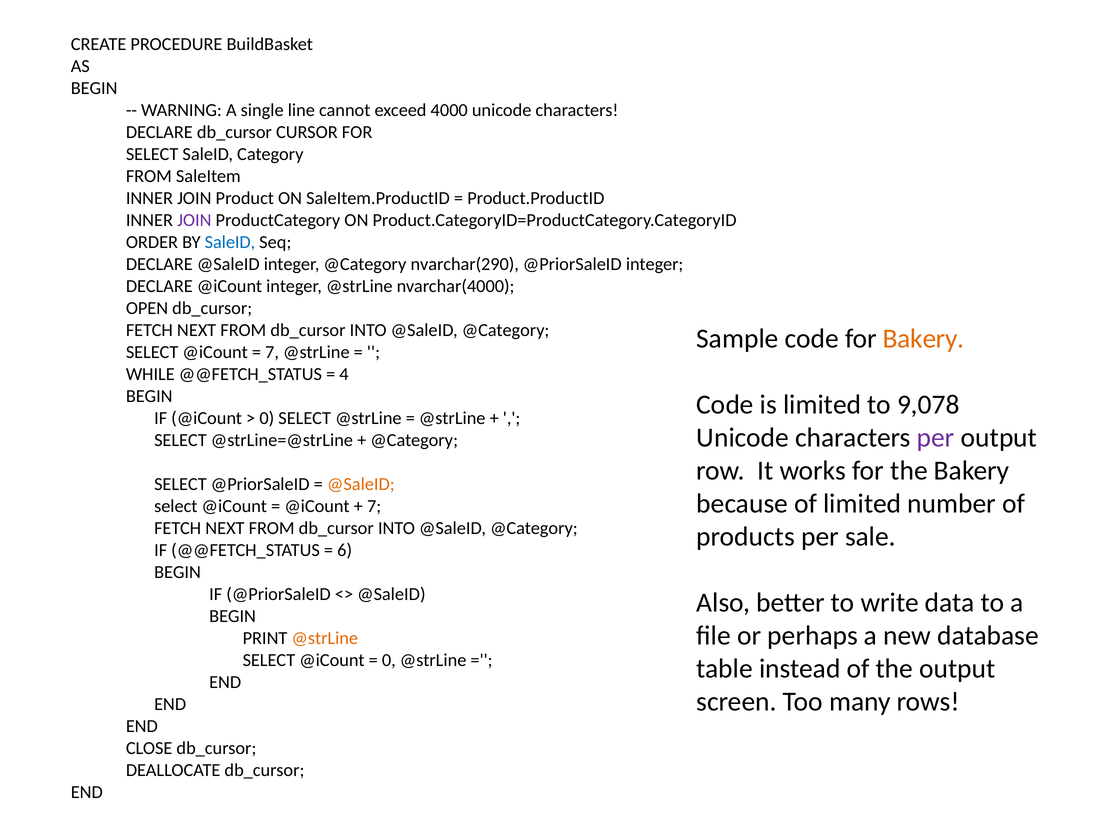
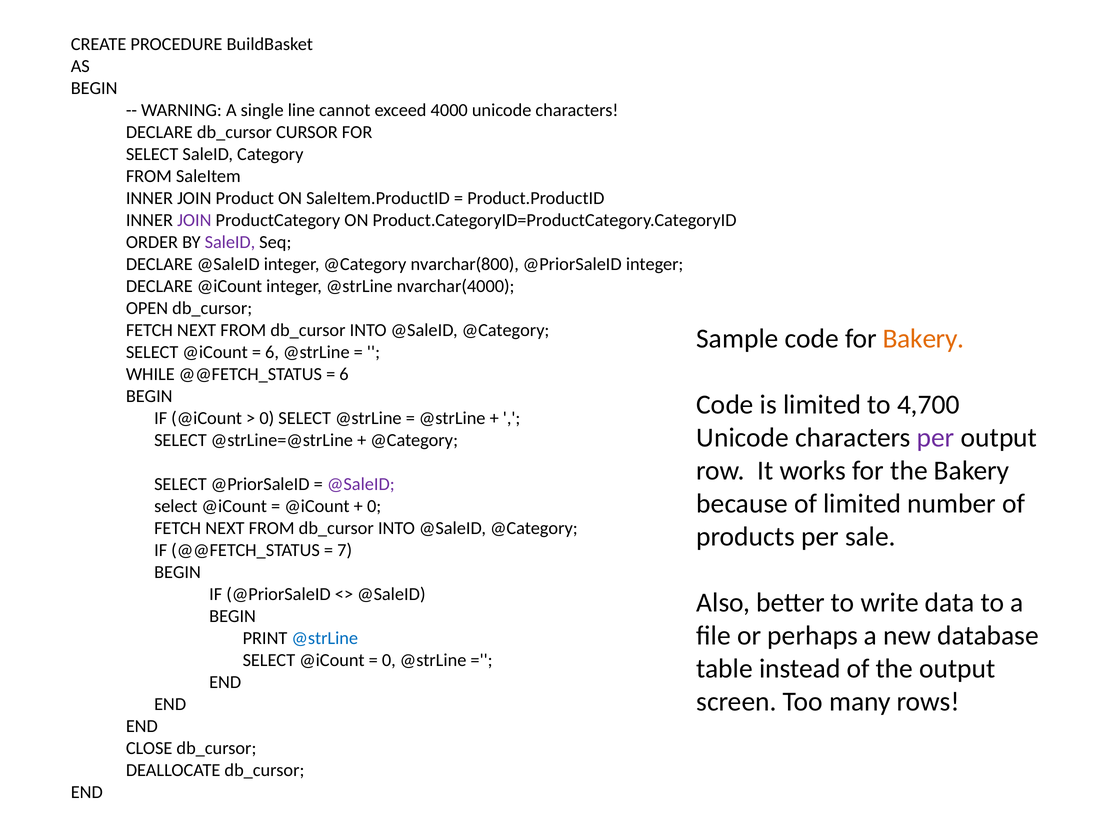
SaleID at (230, 243) colour: blue -> purple
nvarchar(290: nvarchar(290 -> nvarchar(800
7 at (272, 353): 7 -> 6
4 at (344, 375): 4 -> 6
9,078: 9,078 -> 4,700
@SaleID at (361, 485) colour: orange -> purple
7 at (374, 507): 7 -> 0
6: 6 -> 7
@strLine at (325, 639) colour: orange -> blue
